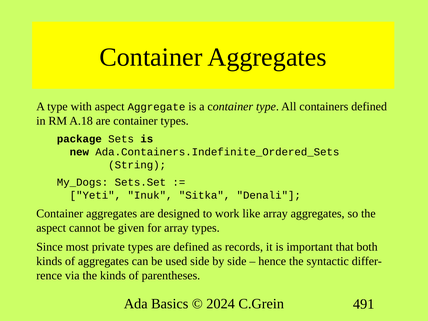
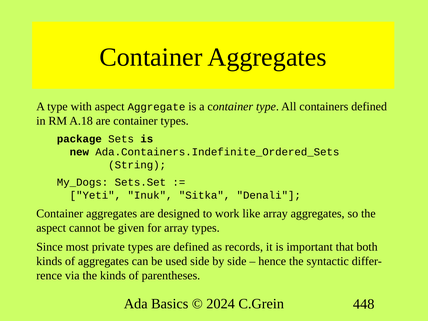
491: 491 -> 448
